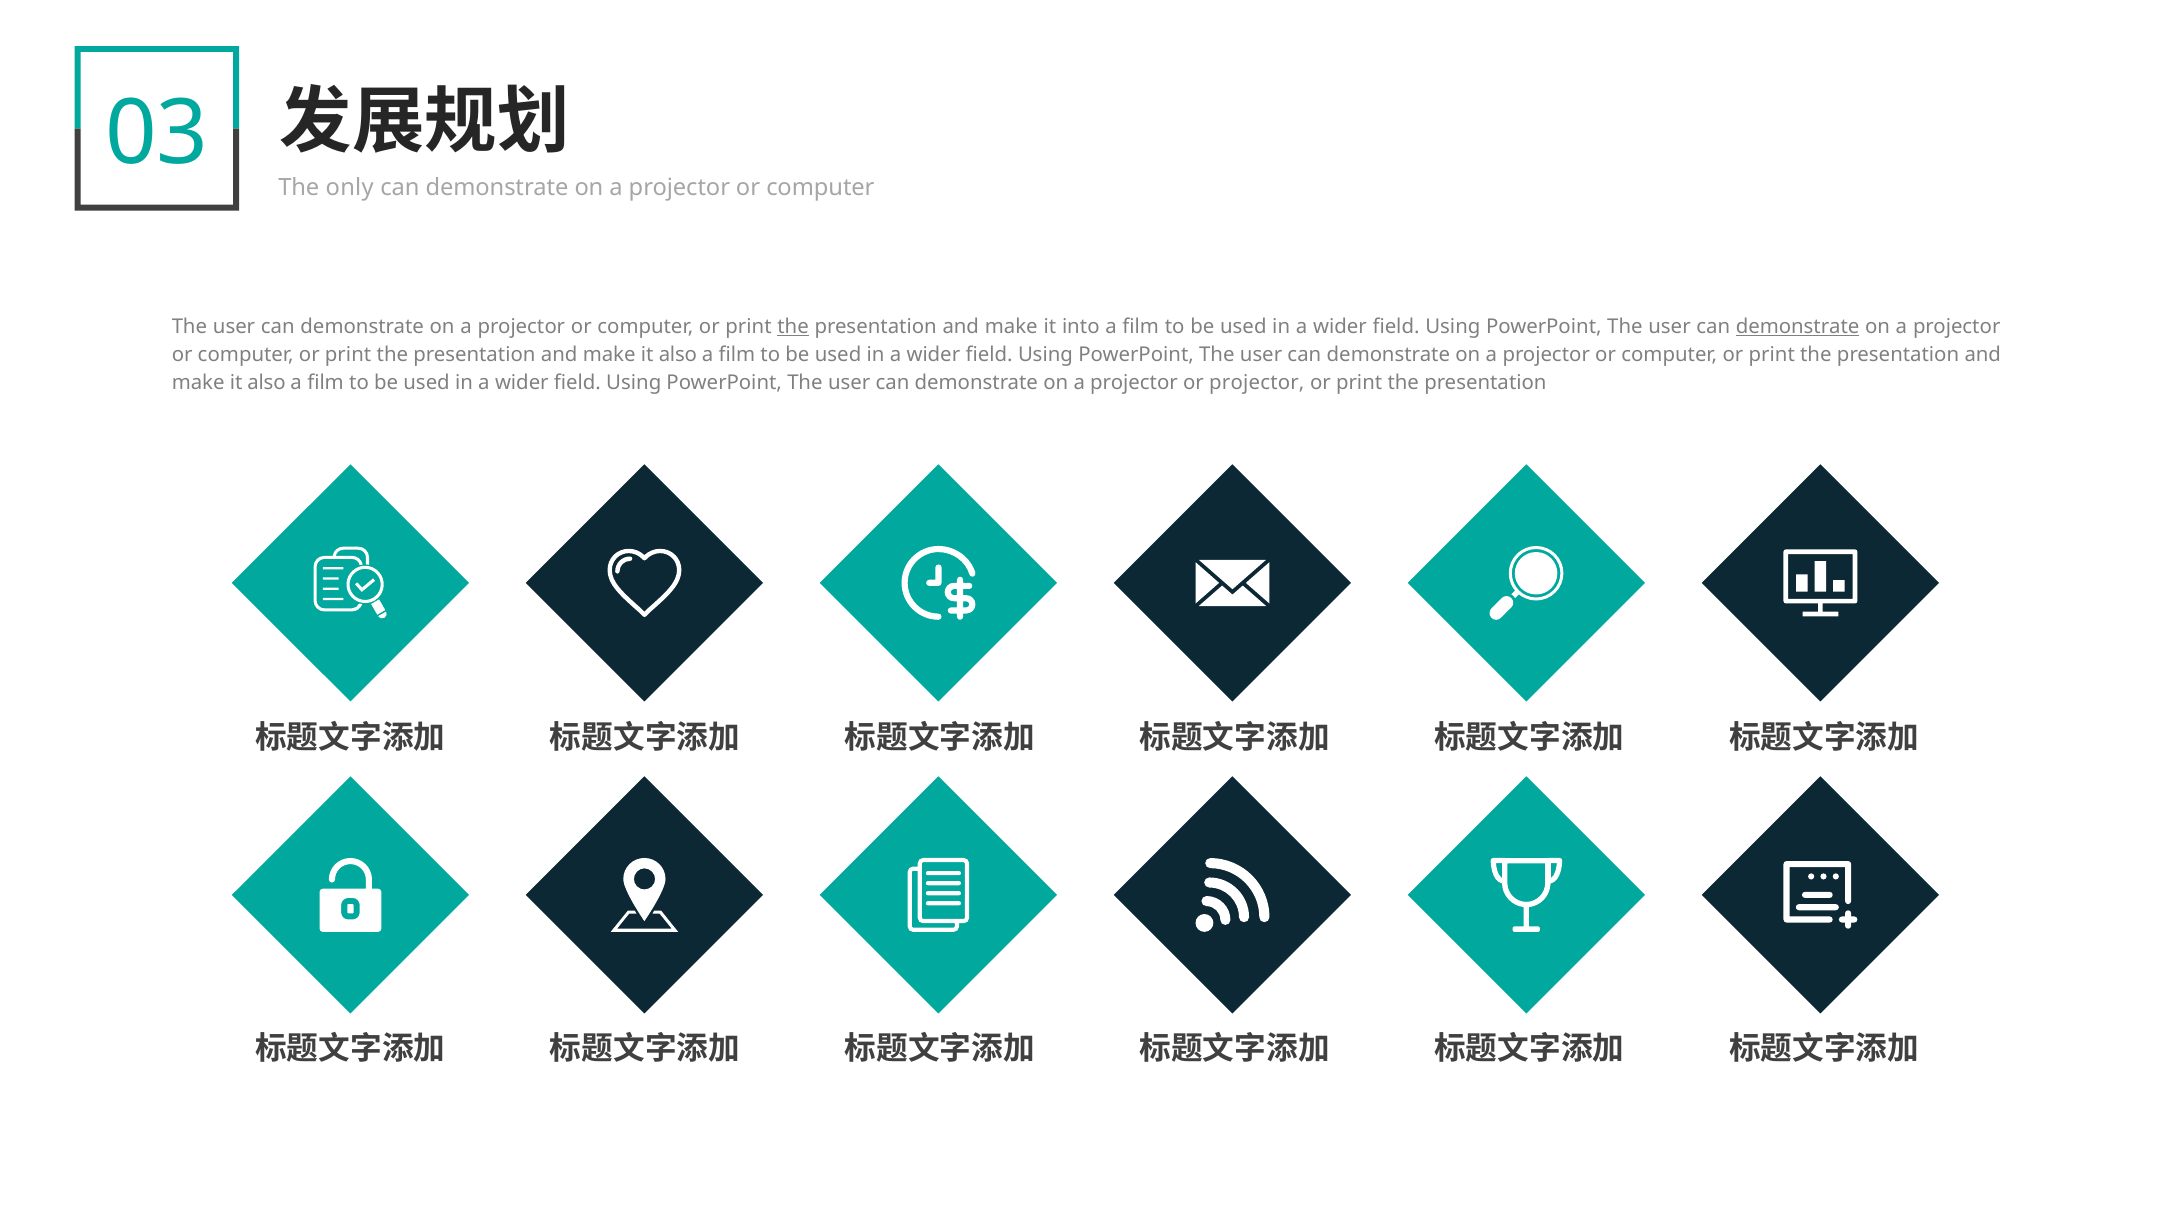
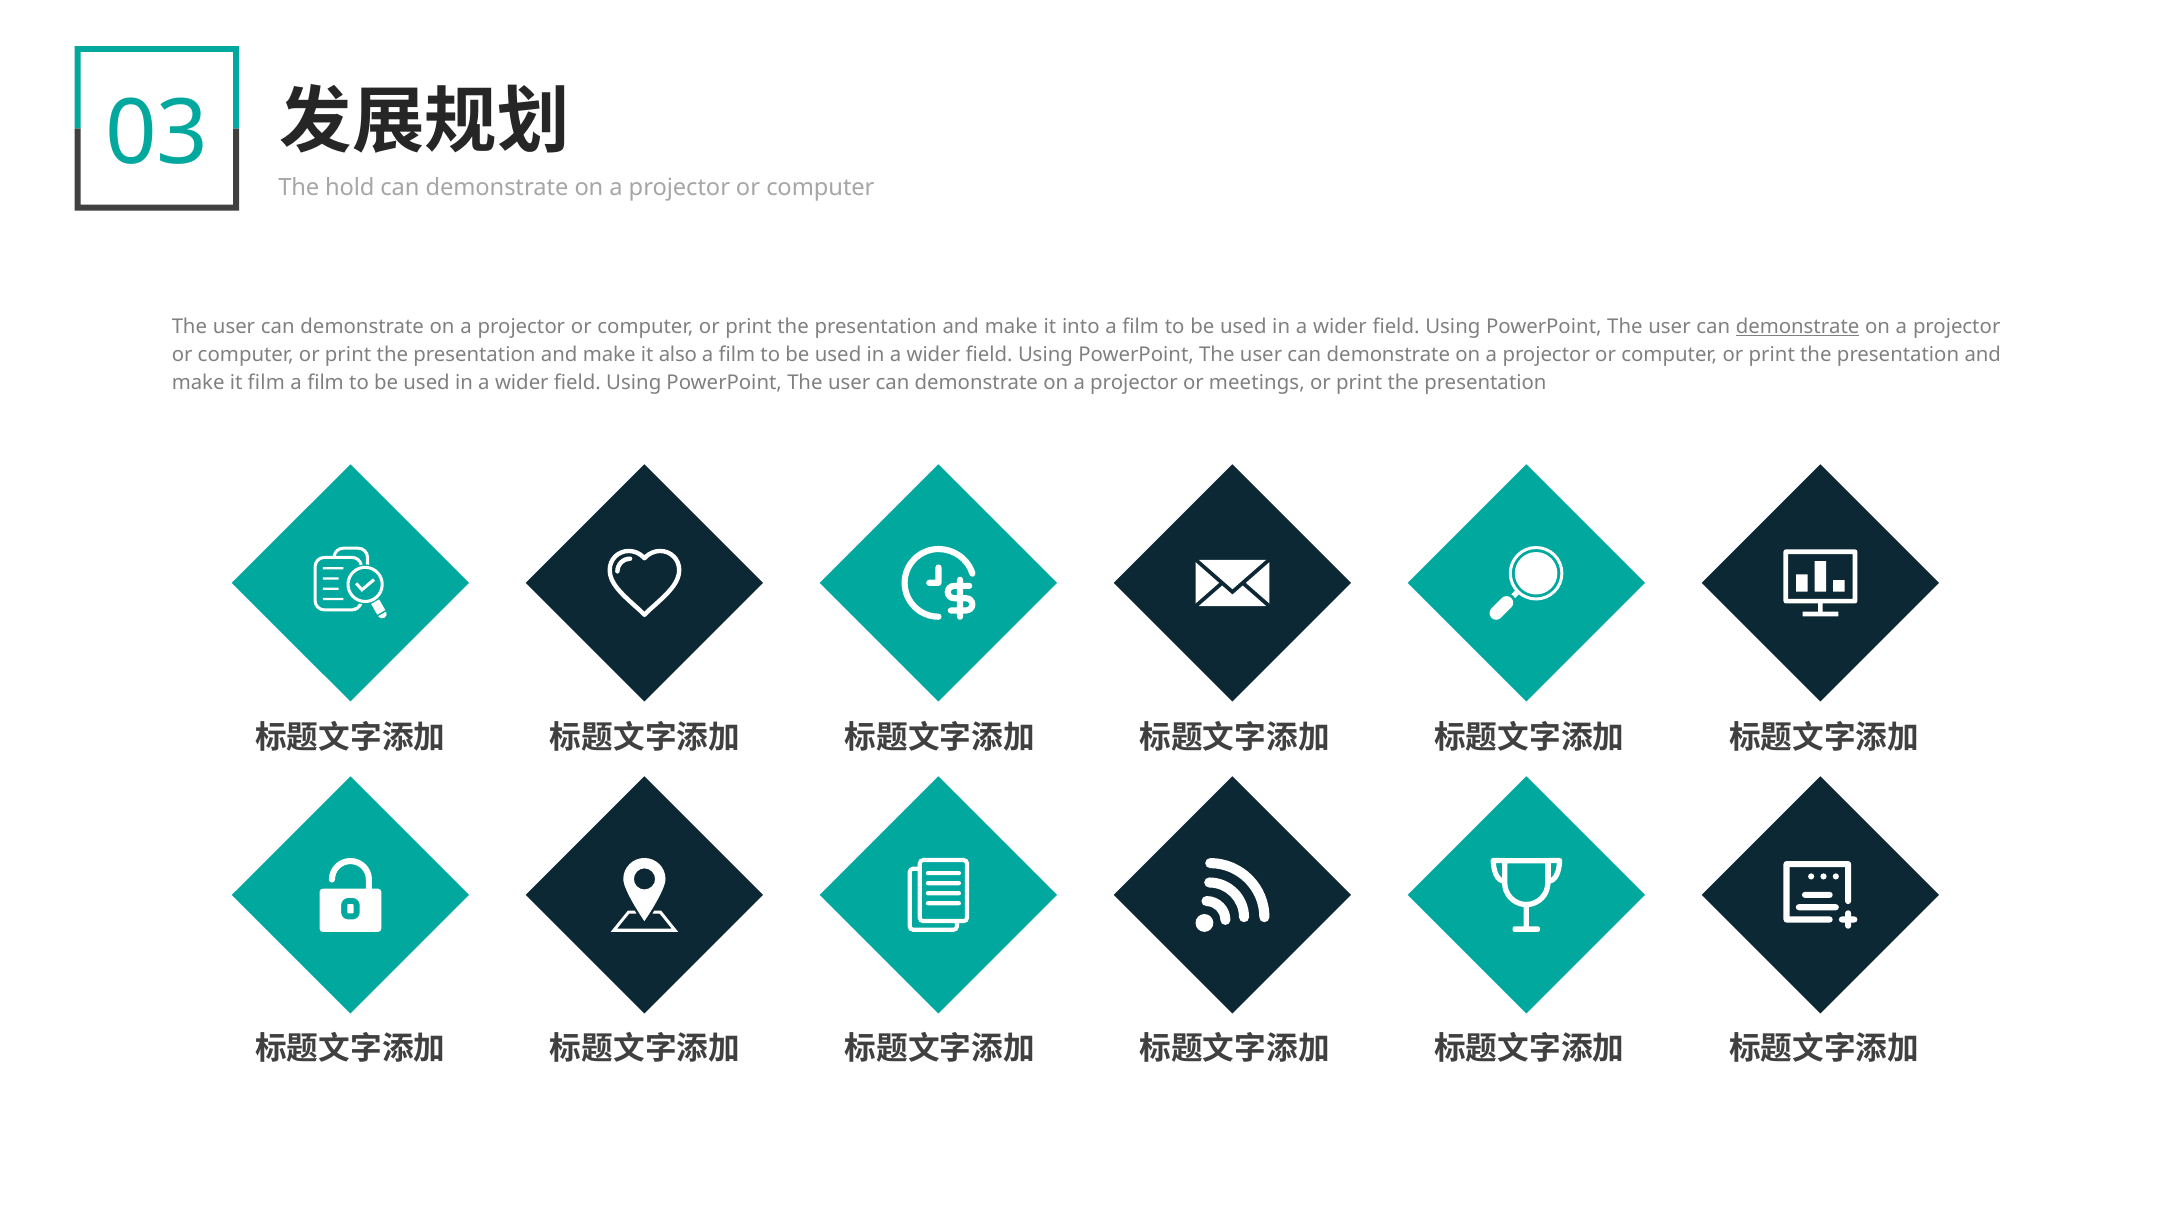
only: only -> hold
the at (793, 327) underline: present -> none
also at (266, 383): also -> film
or projector: projector -> meetings
